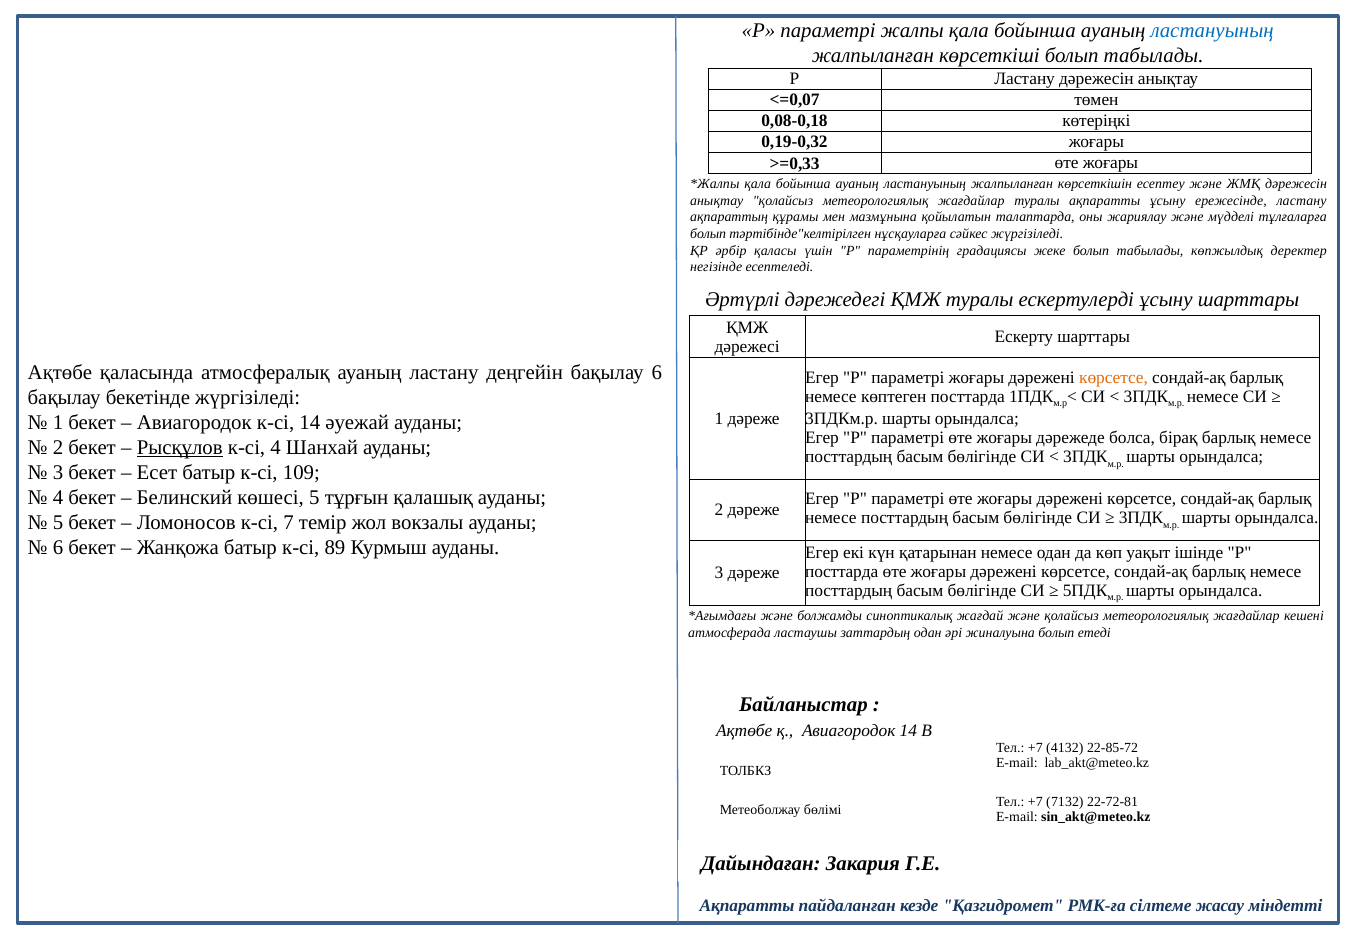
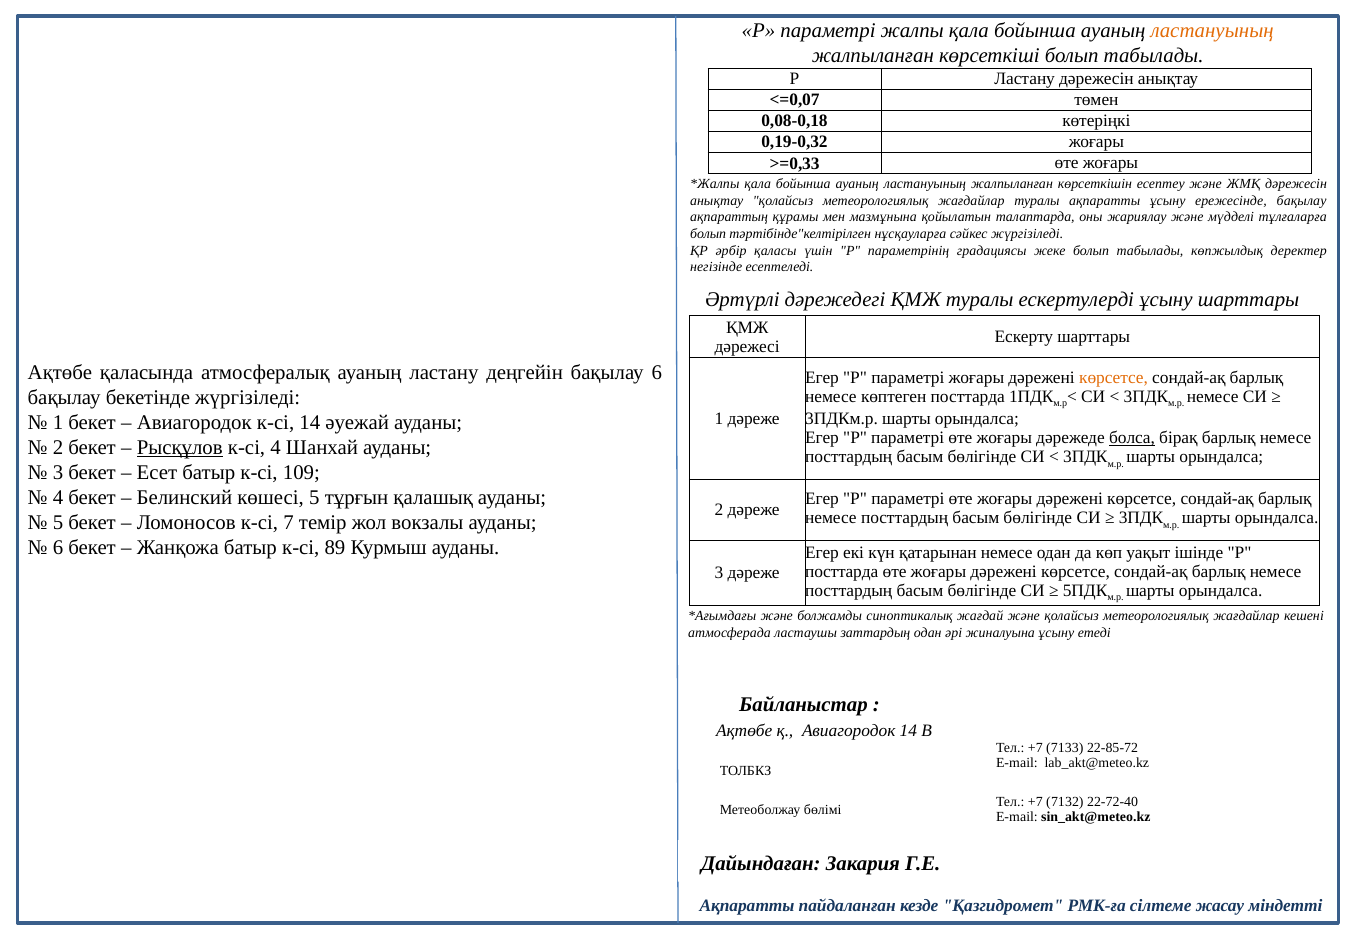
ластануының at (1212, 31) colour: blue -> orange
ережесінде ластану: ластану -> бақылау
болса underline: none -> present
жиналуына болып: болып -> ұсыну
4132: 4132 -> 7133
22-72-81: 22-72-81 -> 22-72-40
